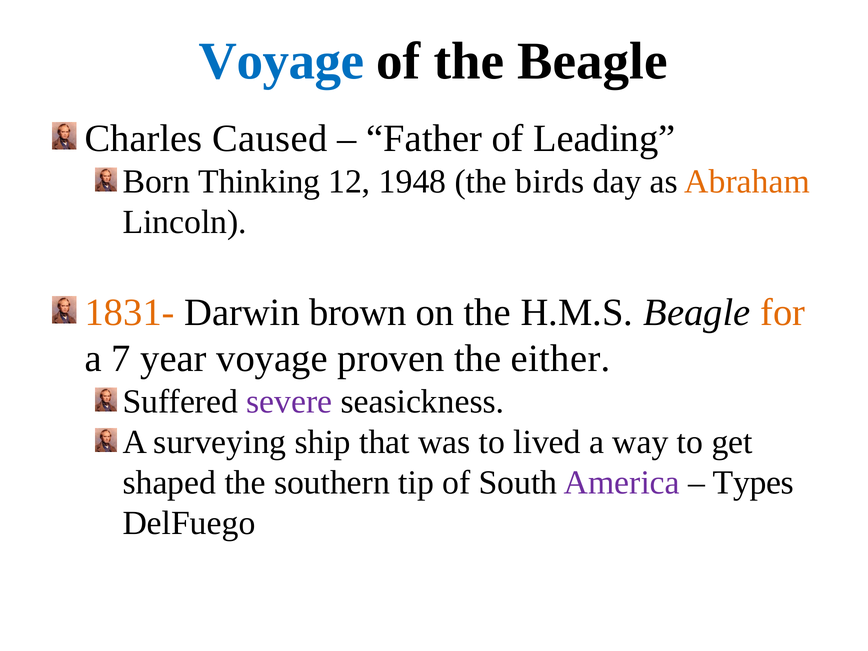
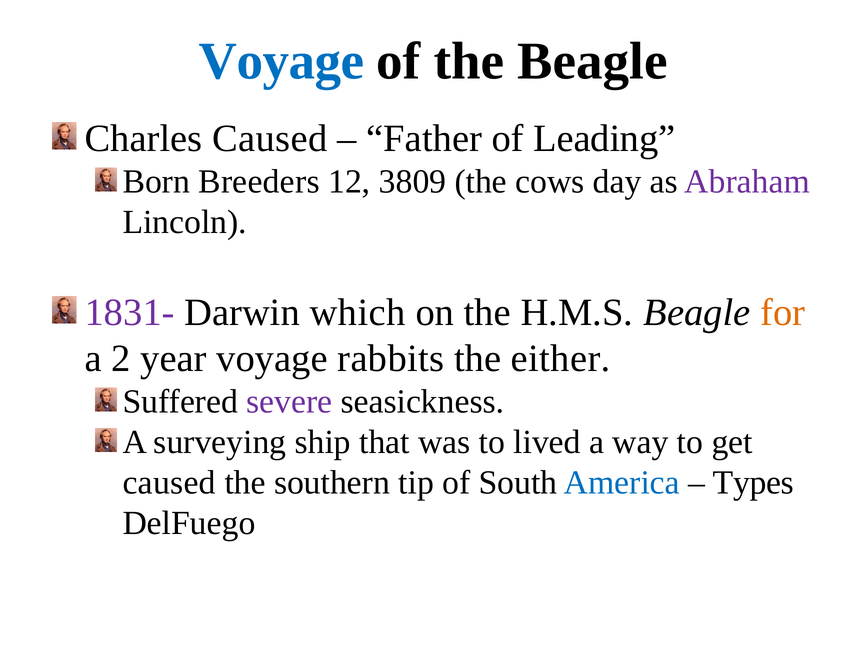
Thinking: Thinking -> Breeders
1948: 1948 -> 3809
birds: birds -> cows
Abraham colour: orange -> purple
1831- colour: orange -> purple
brown: brown -> which
7: 7 -> 2
proven: proven -> rabbits
shaped at (169, 483): shaped -> caused
America colour: purple -> blue
